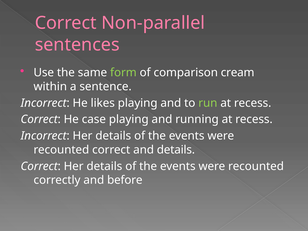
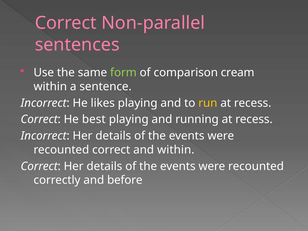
run colour: light green -> yellow
case: case -> best
and details: details -> within
